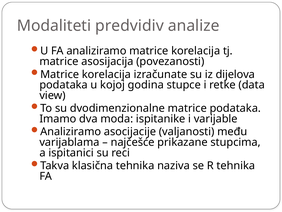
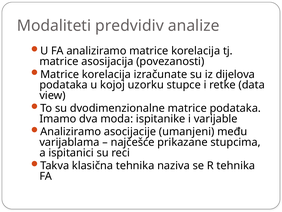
godina: godina -> uzorku
valjanosti: valjanosti -> umanjeni
